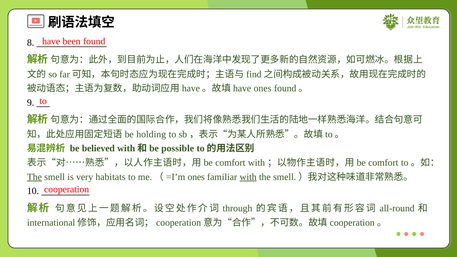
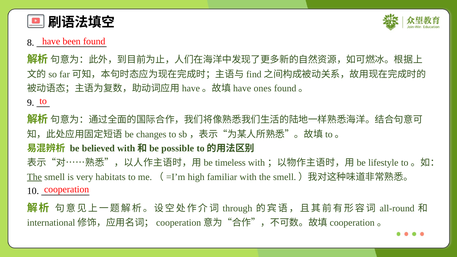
holding: holding -> changes
comfort at (230, 163): comfort -> timeless
comfort at (383, 163): comfort -> lifestyle
me.（=I’m ones: ones -> high
with at (248, 177) underline: present -> none
